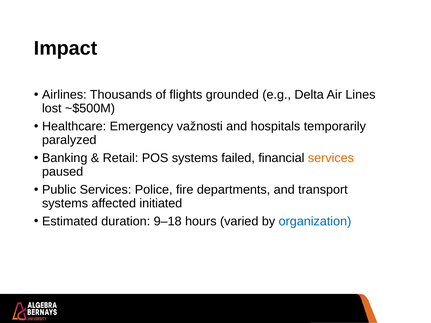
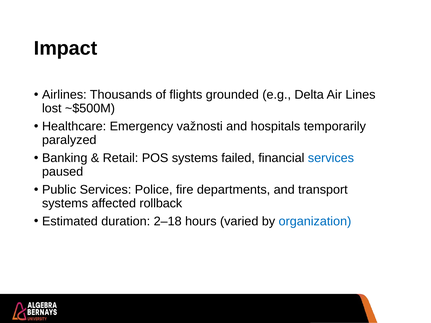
services at (331, 158) colour: orange -> blue
initiated: initiated -> rollback
9–18: 9–18 -> 2–18
